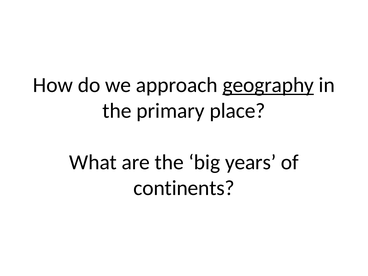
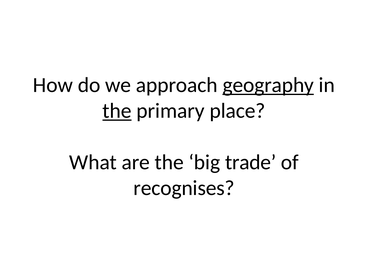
the at (117, 111) underline: none -> present
years: years -> trade
continents: continents -> recognises
